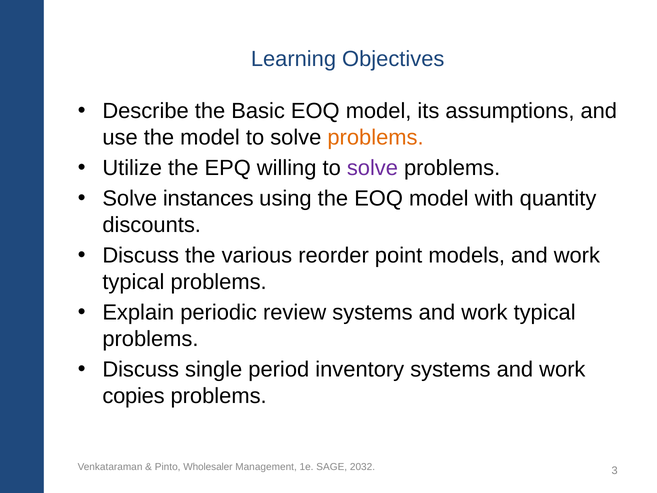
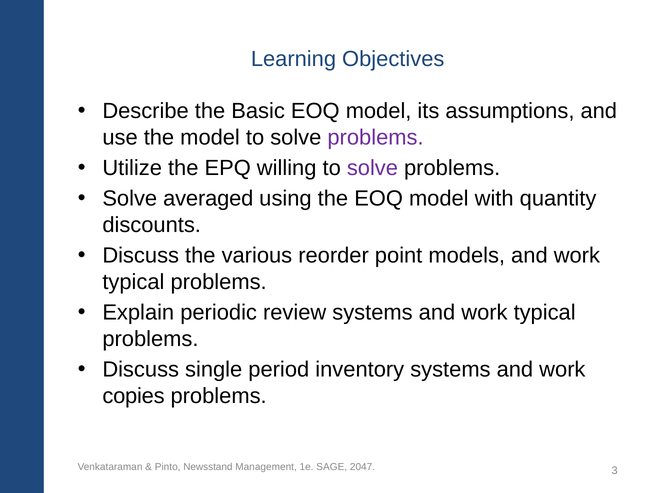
problems at (376, 137) colour: orange -> purple
instances: instances -> averaged
Wholesaler: Wholesaler -> Newsstand
2032: 2032 -> 2047
